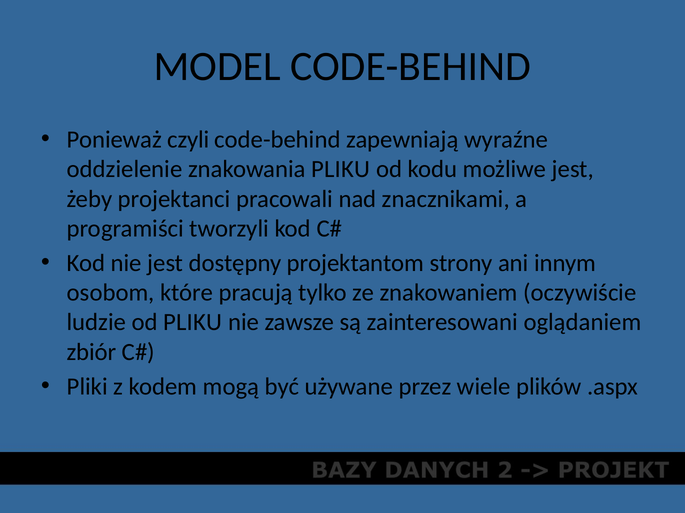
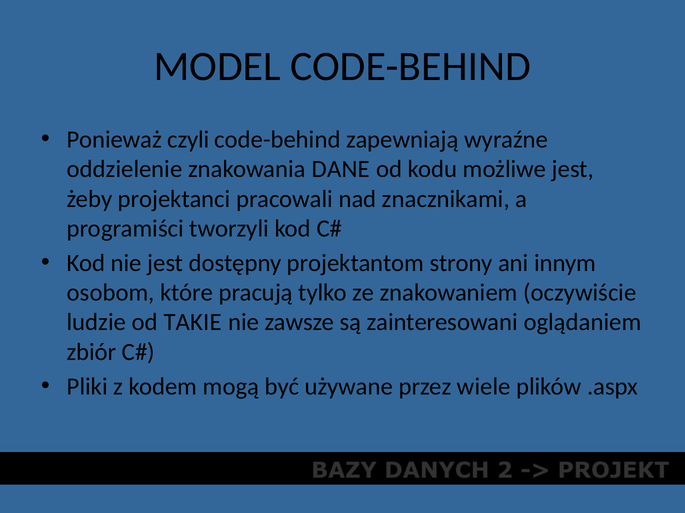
znakowania PLIKU: PLIKU -> DANE
od PLIKU: PLIKU -> TAKIE
